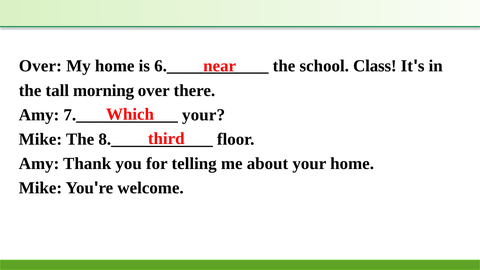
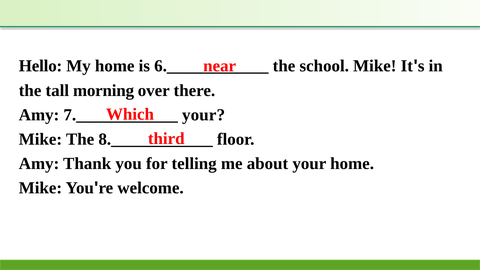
Over at (40, 66): Over -> Hello
school Class: Class -> Mike
